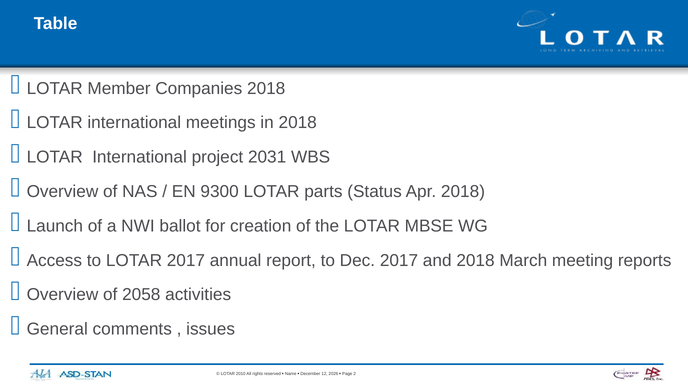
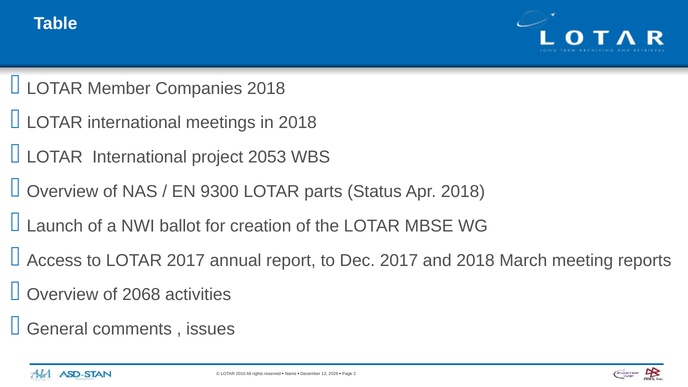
2031: 2031 -> 2053
2058: 2058 -> 2068
